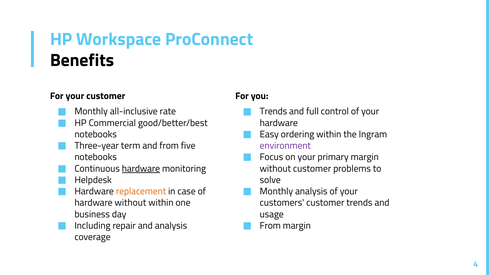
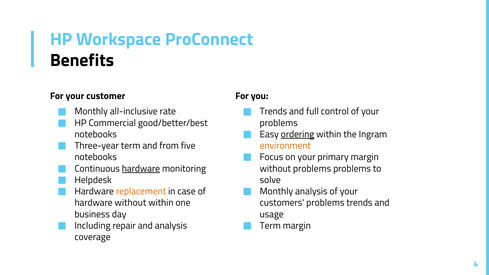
hardware at (279, 123): hardware -> problems
ordering underline: none -> present
environment colour: purple -> orange
without customer: customer -> problems
customers customer: customer -> problems
From at (270, 226): From -> Term
